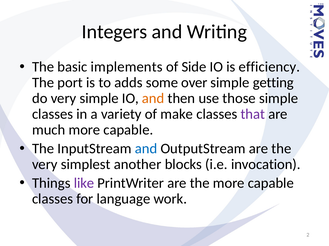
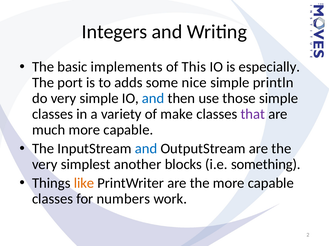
Side: Side -> This
efficiency: efficiency -> especially
over: over -> nice
getting: getting -> println
and at (153, 99) colour: orange -> blue
invocation: invocation -> something
like colour: purple -> orange
language: language -> numbers
